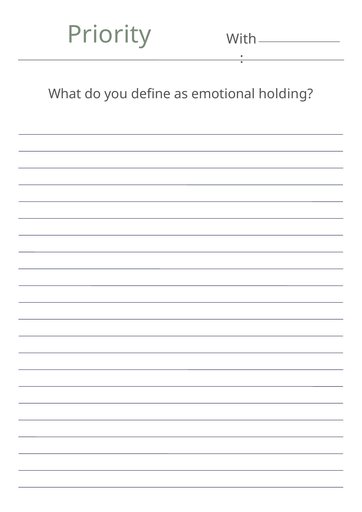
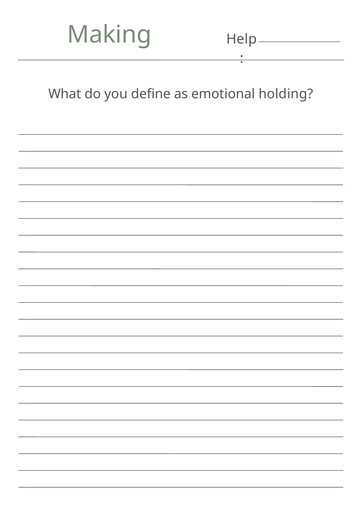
Priority: Priority -> Making
With: With -> Help
